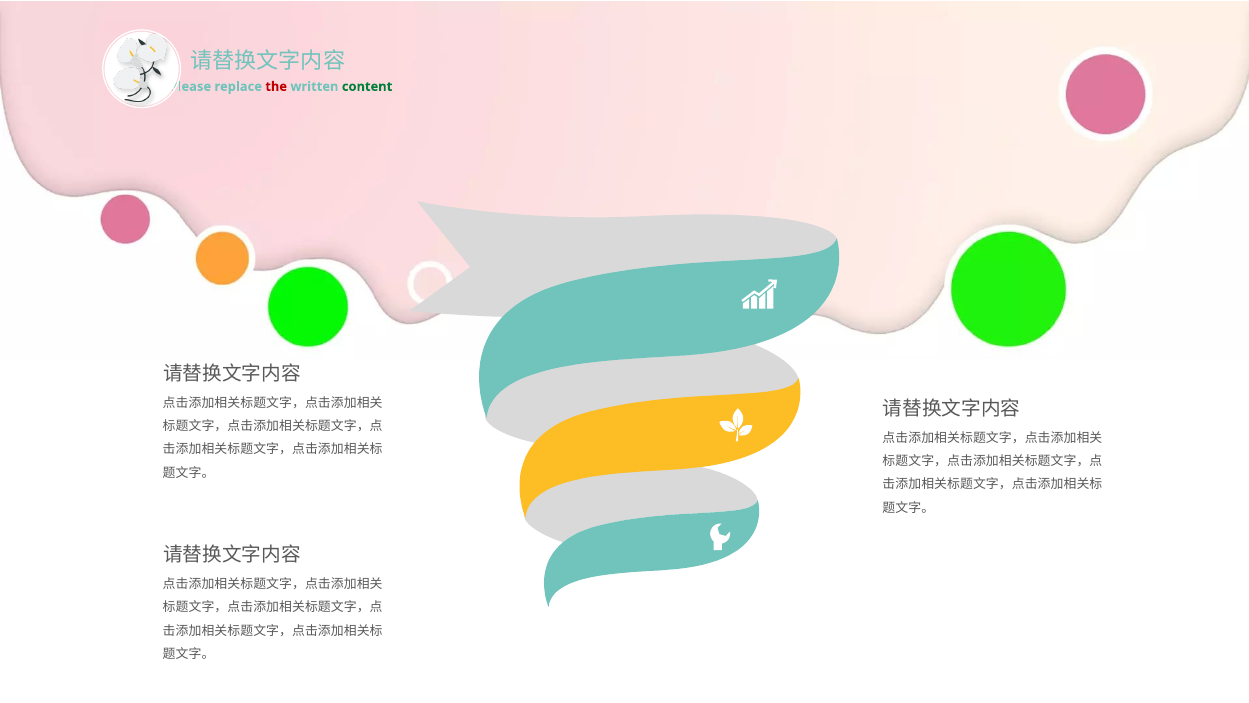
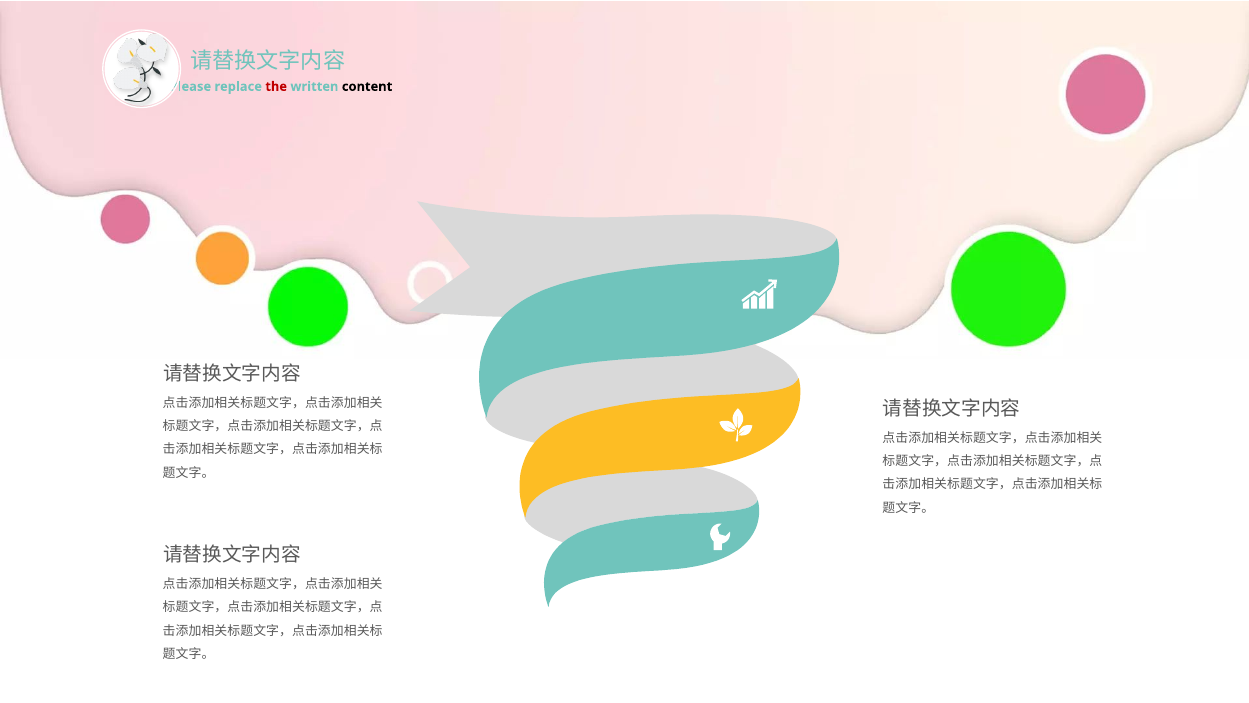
content colour: green -> black
